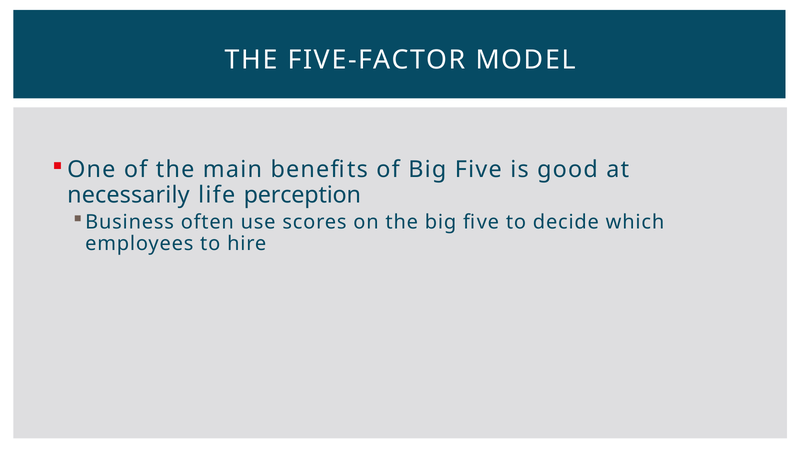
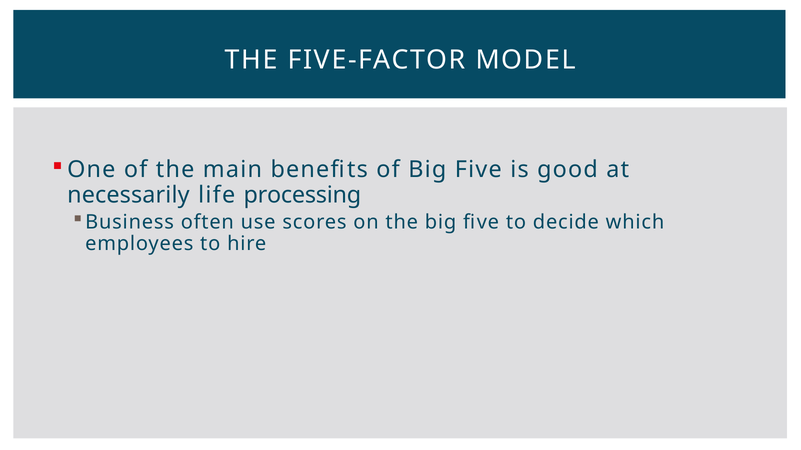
perception: perception -> processing
